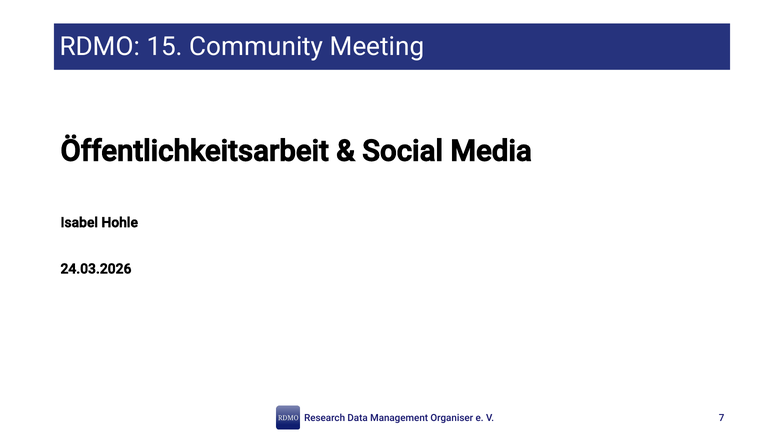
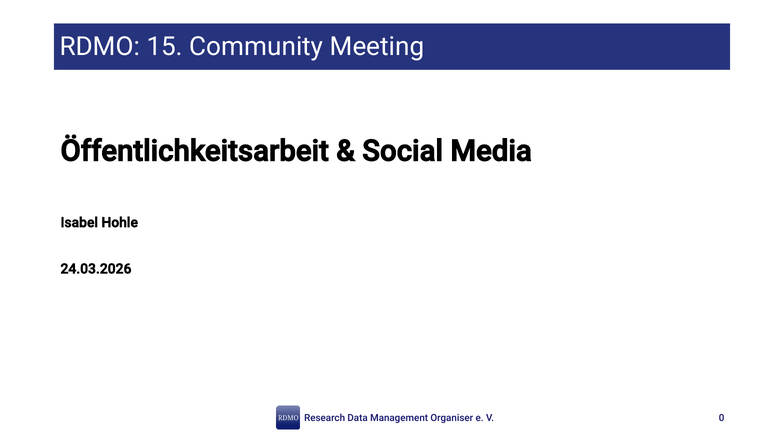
7: 7 -> 0
